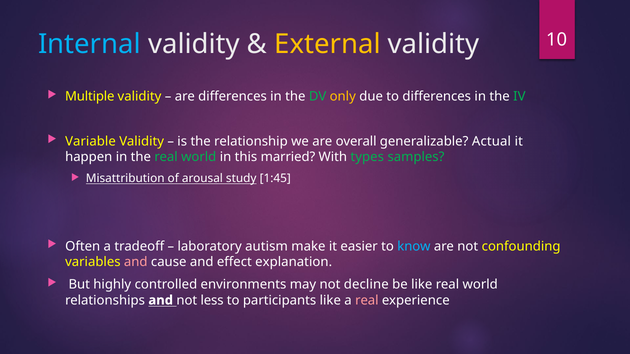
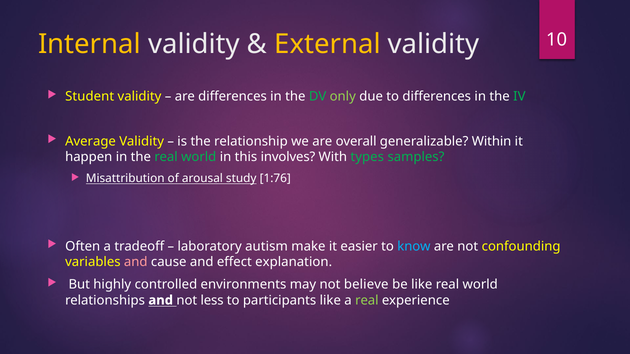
Internal colour: light blue -> yellow
Multiple: Multiple -> Student
only colour: yellow -> light green
Variable: Variable -> Average
Actual: Actual -> Within
married: married -> involves
1:45: 1:45 -> 1:76
decline: decline -> believe
real at (367, 301) colour: pink -> light green
